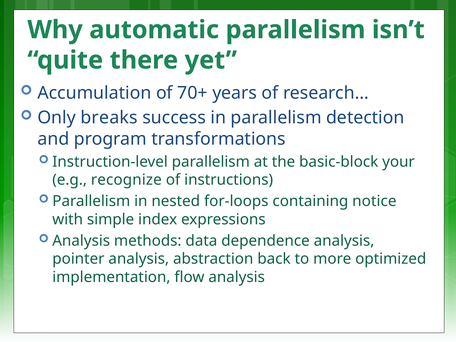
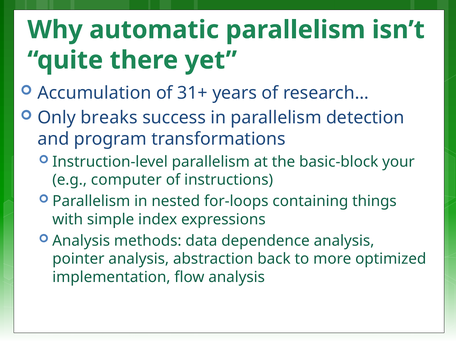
70+: 70+ -> 31+
recognize: recognize -> computer
notice: notice -> things
